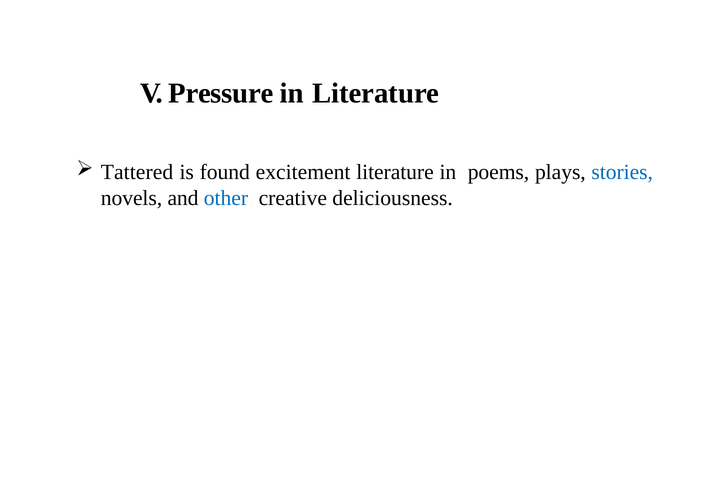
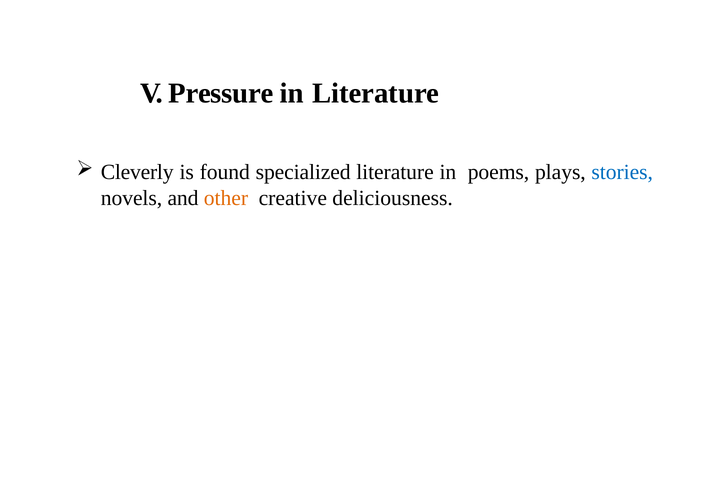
Tattered: Tattered -> Cleverly
excitement: excitement -> specialized
other colour: blue -> orange
